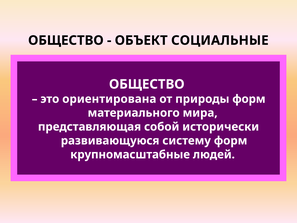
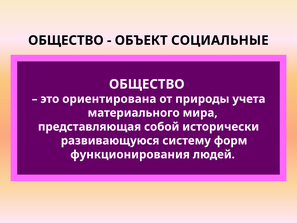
природы форм: форм -> учета
крупномасштабные: крупномасштабные -> функционирования
